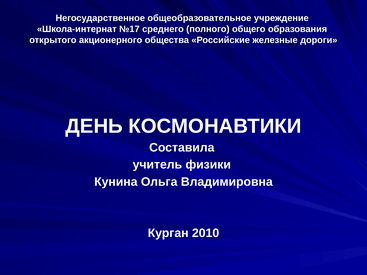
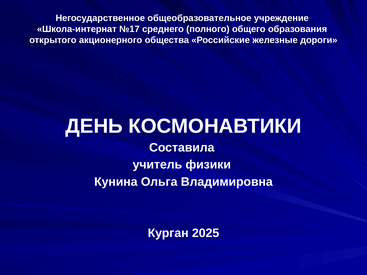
2010: 2010 -> 2025
